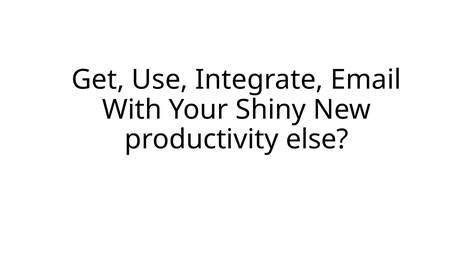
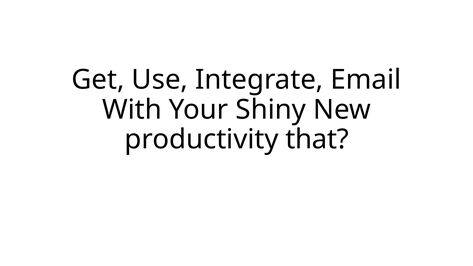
else: else -> that
